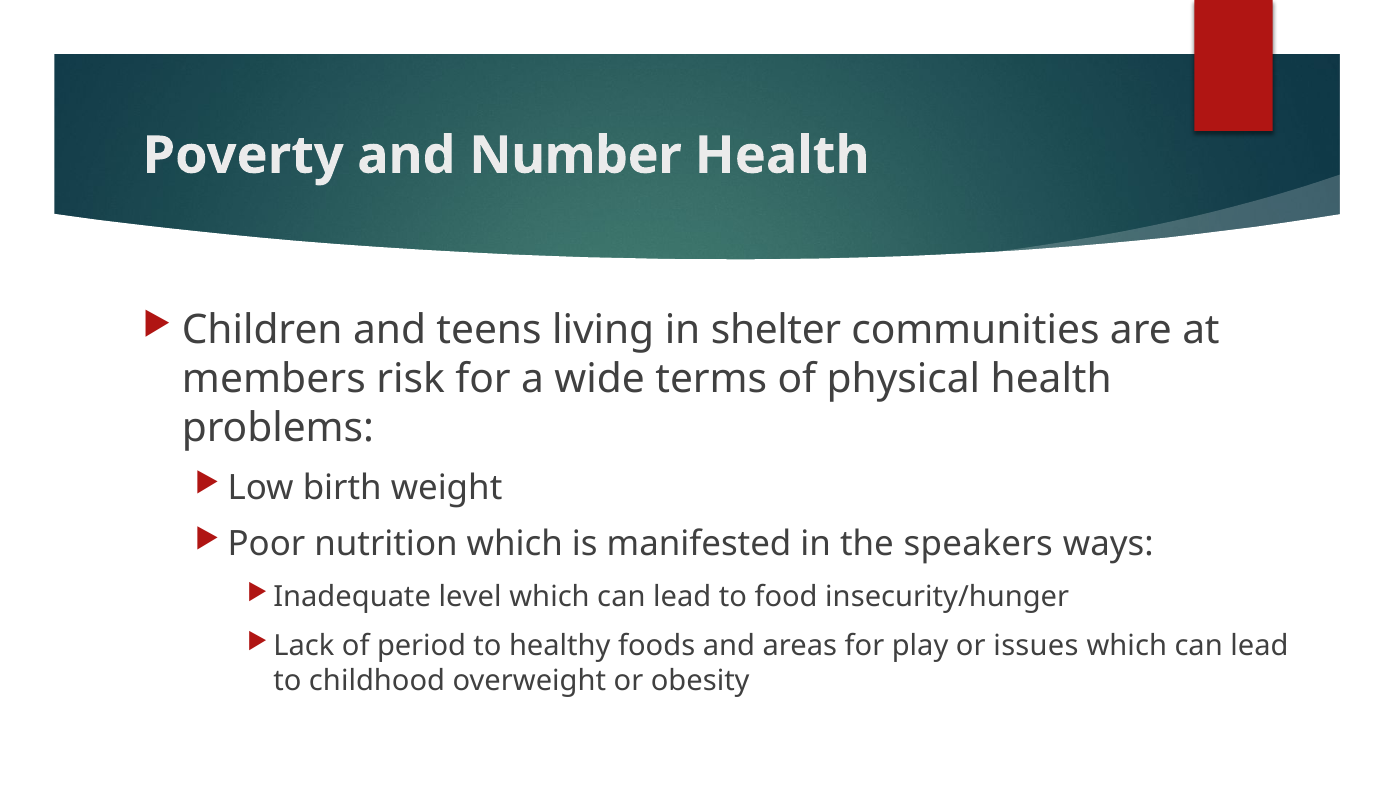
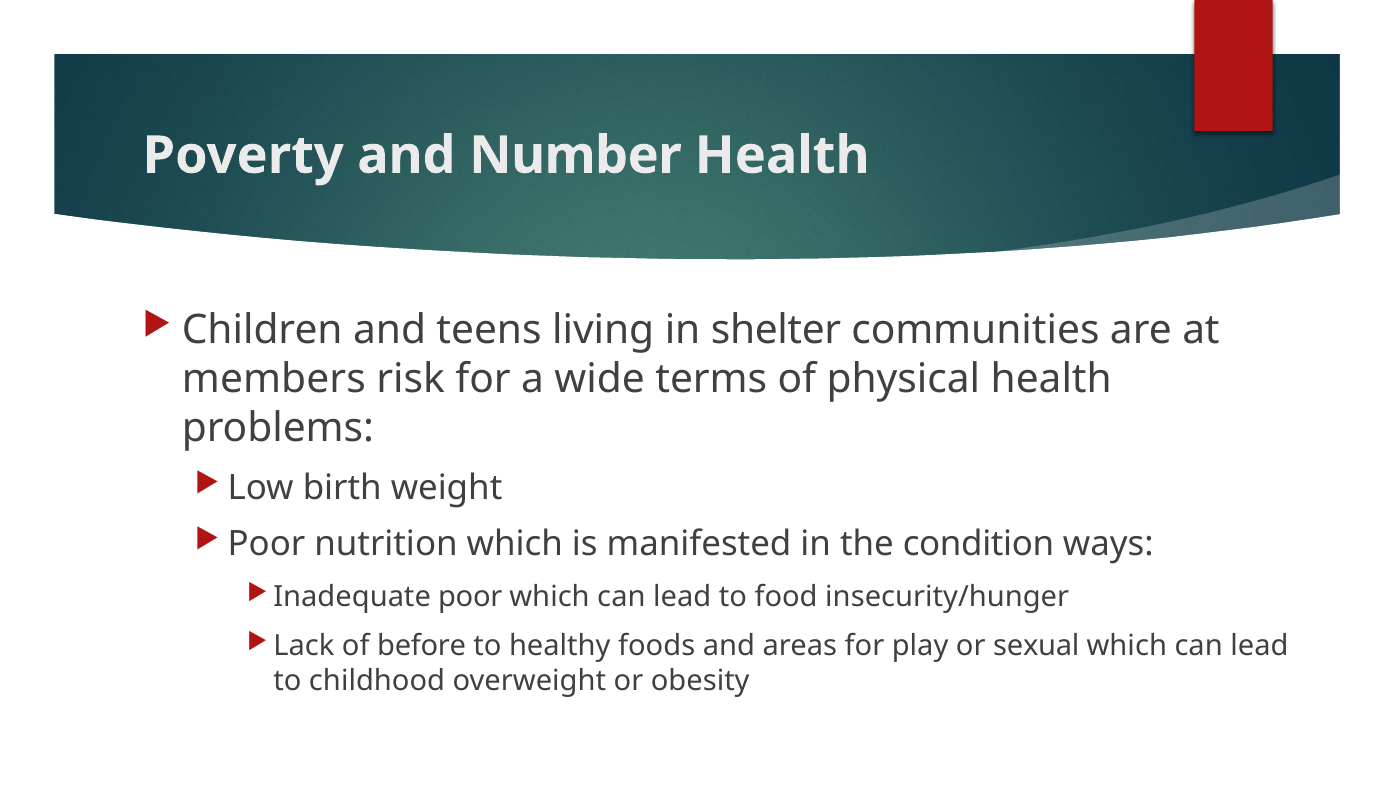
speakers: speakers -> condition
Inadequate level: level -> poor
period: period -> before
issues: issues -> sexual
